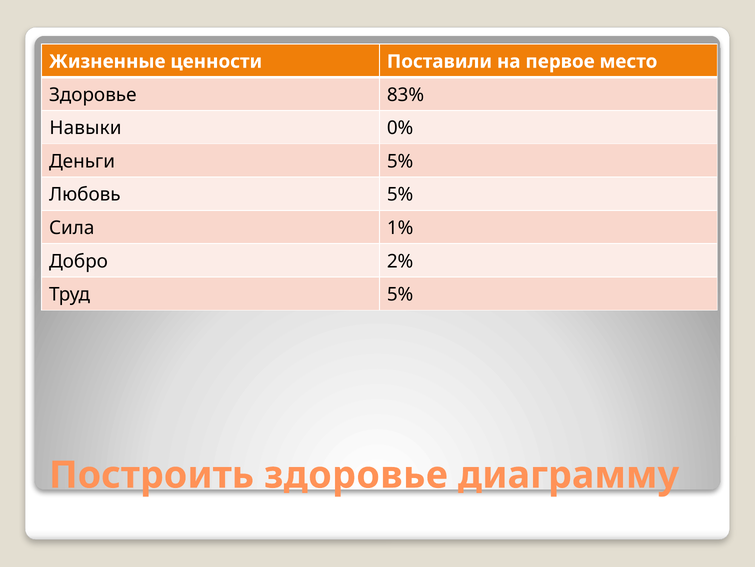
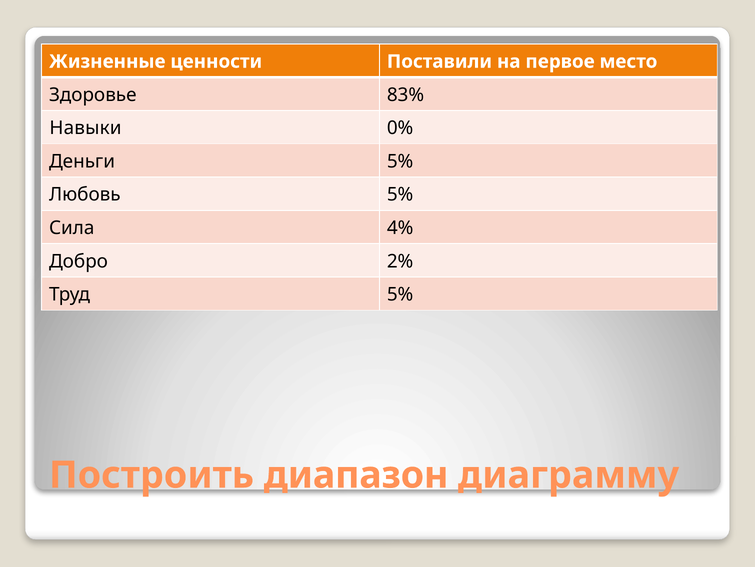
1%: 1% -> 4%
Построить здоровье: здоровье -> диапазон
